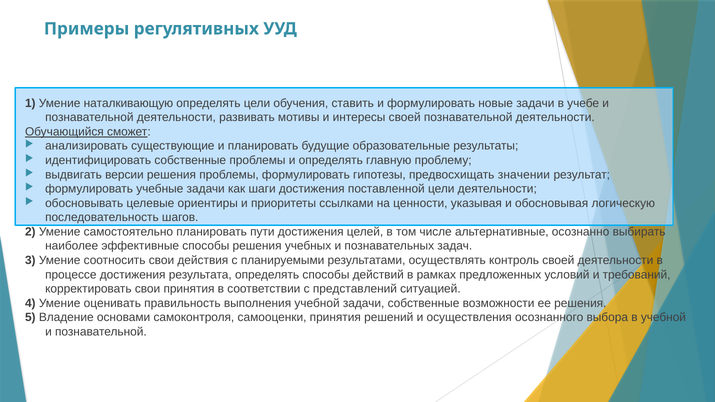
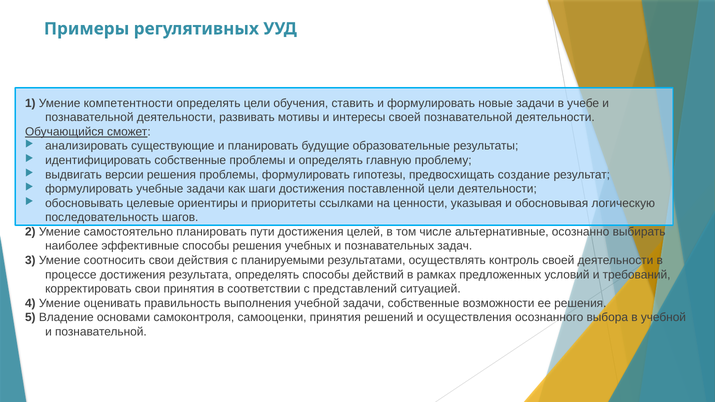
наталкивающую: наталкивающую -> компетентности
значении: значении -> создание
